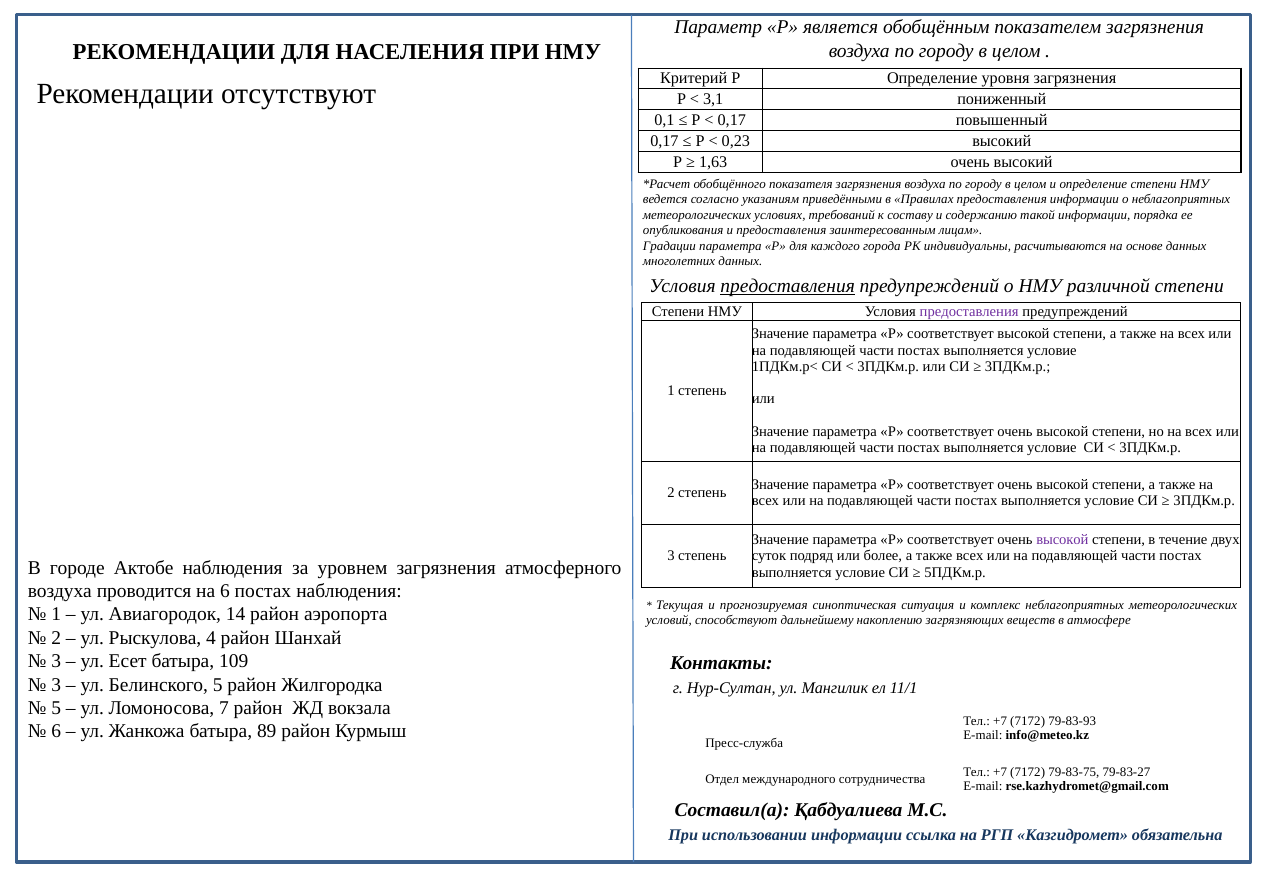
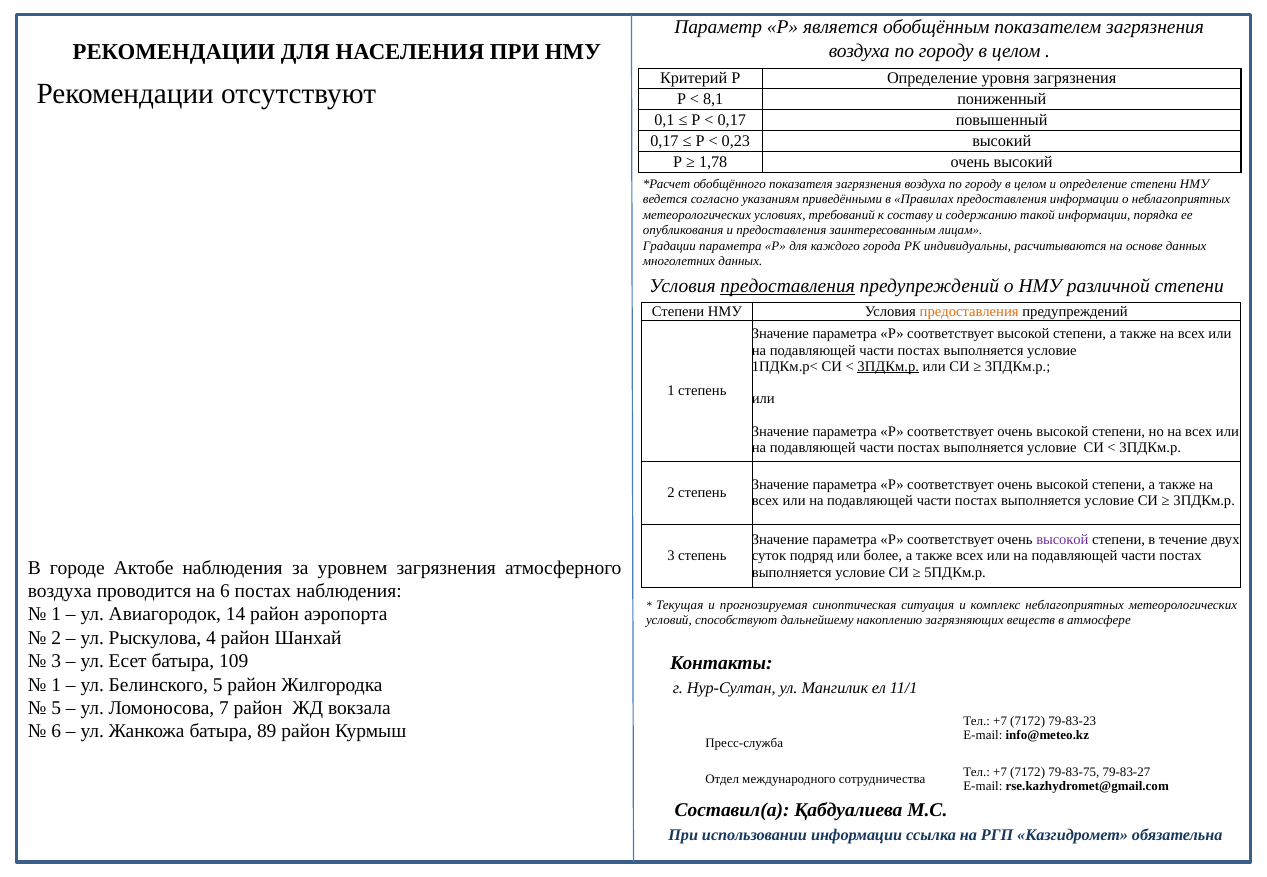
3,1: 3,1 -> 8,1
1,63: 1,63 -> 1,78
предоставления at (969, 312) colour: purple -> orange
3ПДКм.р at (888, 366) underline: none -> present
3 at (56, 685): 3 -> 1
79-83-93: 79-83-93 -> 79-83-23
